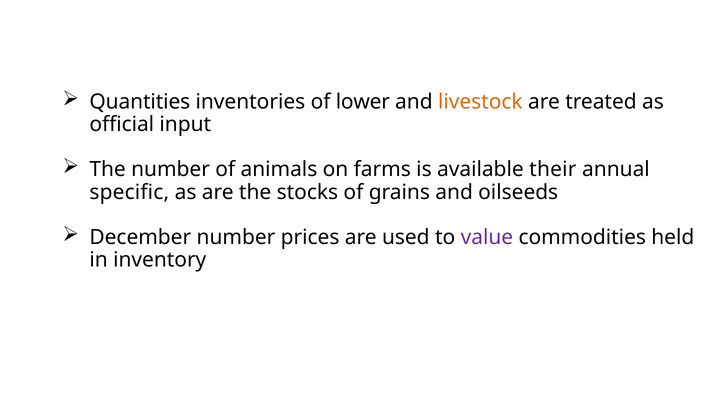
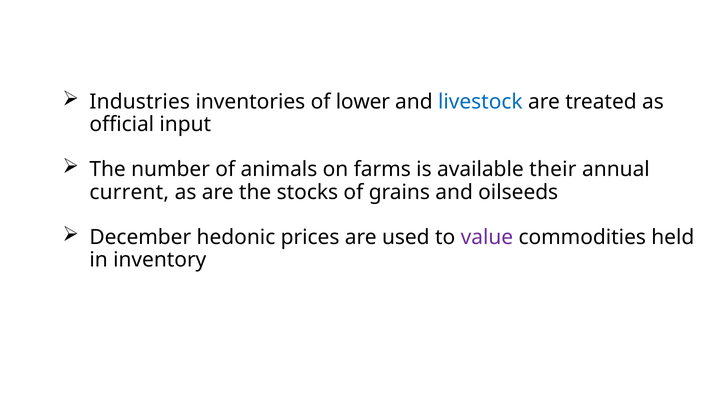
Quantities: Quantities -> Industries
livestock colour: orange -> blue
specific: specific -> current
December number: number -> hedonic
